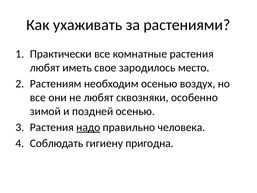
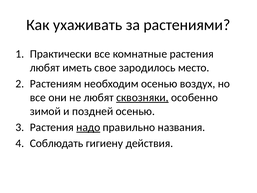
сквозняки underline: none -> present
человека: человека -> названия
пригодна: пригодна -> действия
